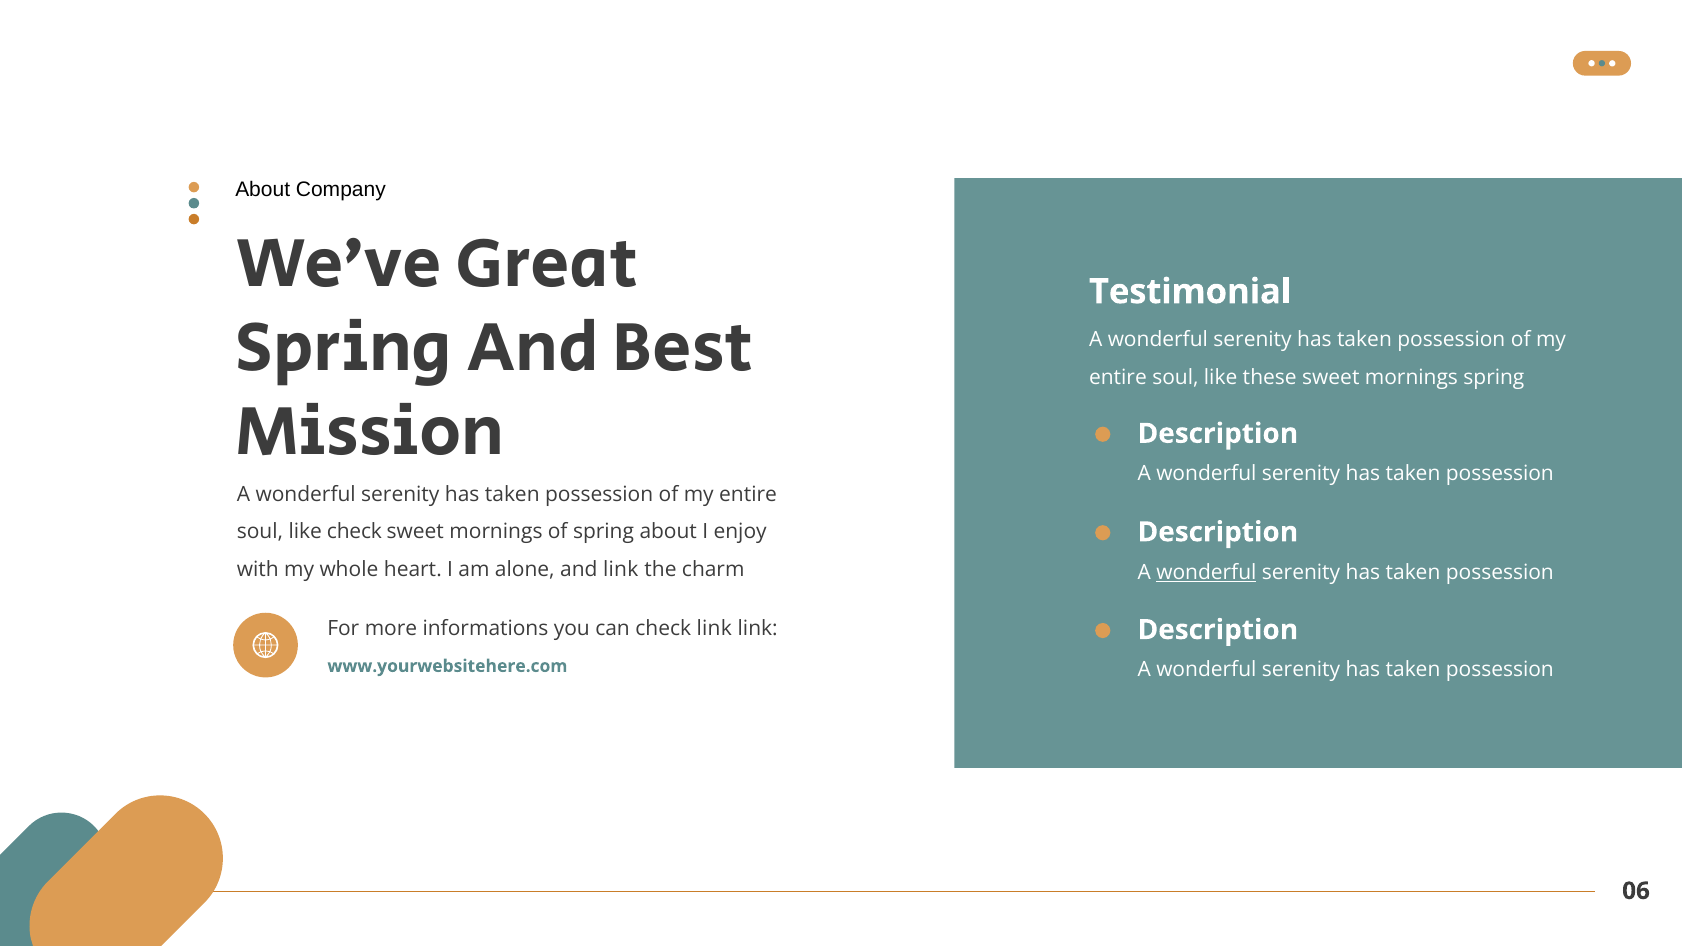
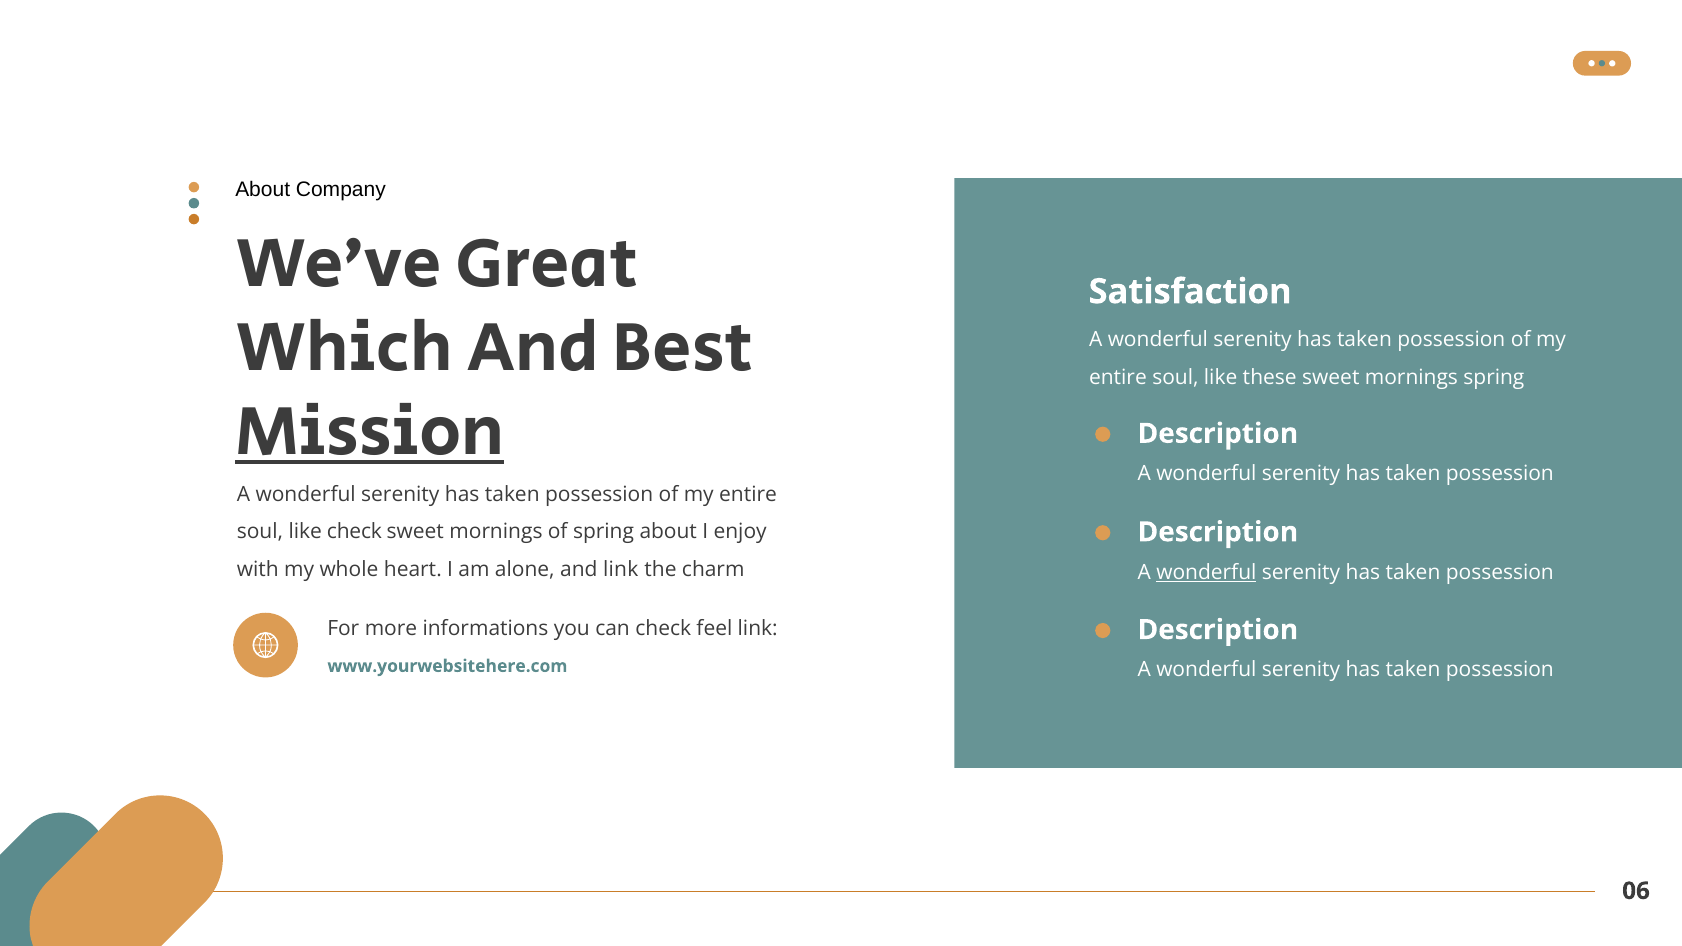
Testimonial: Testimonial -> Satisfaction
Spring at (344, 348): Spring -> Which
Mission underline: none -> present
check link: link -> feel
